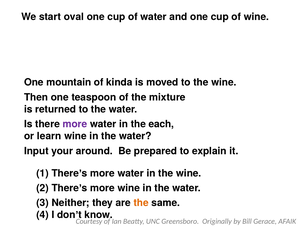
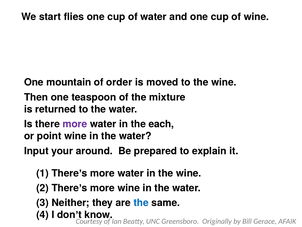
oval: oval -> flies
kinda: kinda -> order
learn: learn -> point
the at (141, 202) colour: orange -> blue
